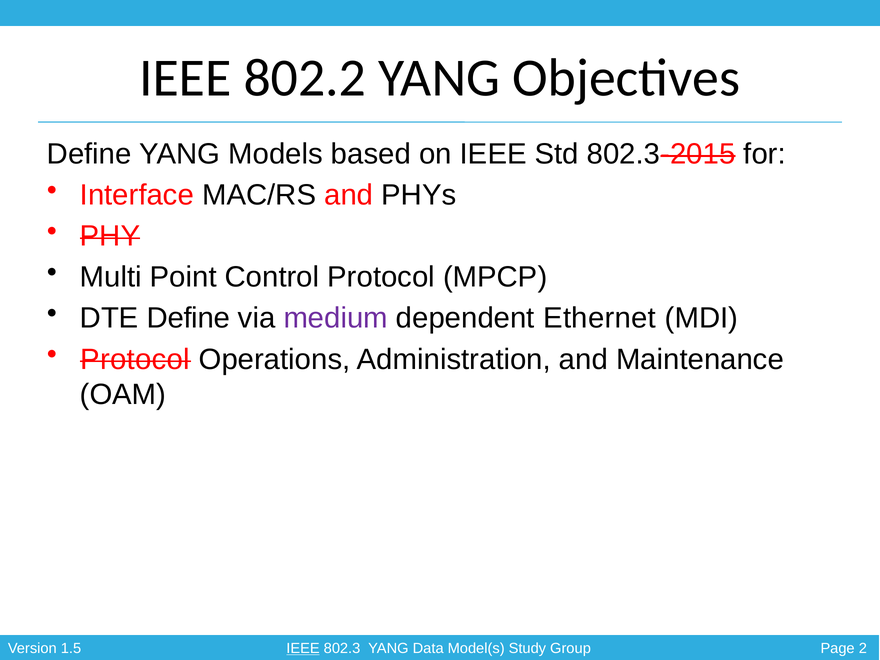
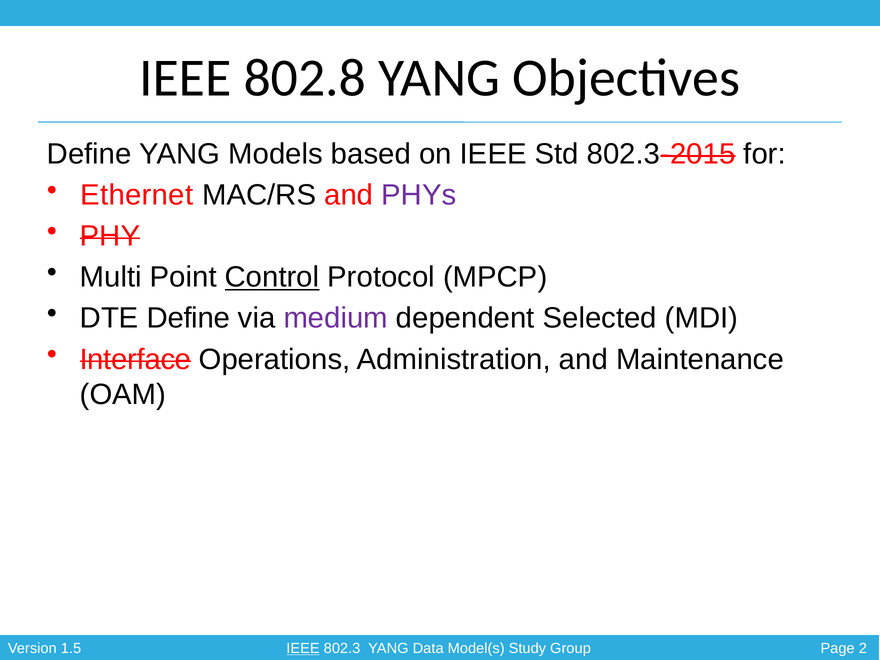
802.2: 802.2 -> 802.8
Interface: Interface -> Ethernet
PHYs colour: black -> purple
Control underline: none -> present
Ethernet: Ethernet -> Selected
Protocol at (135, 359): Protocol -> Interface
